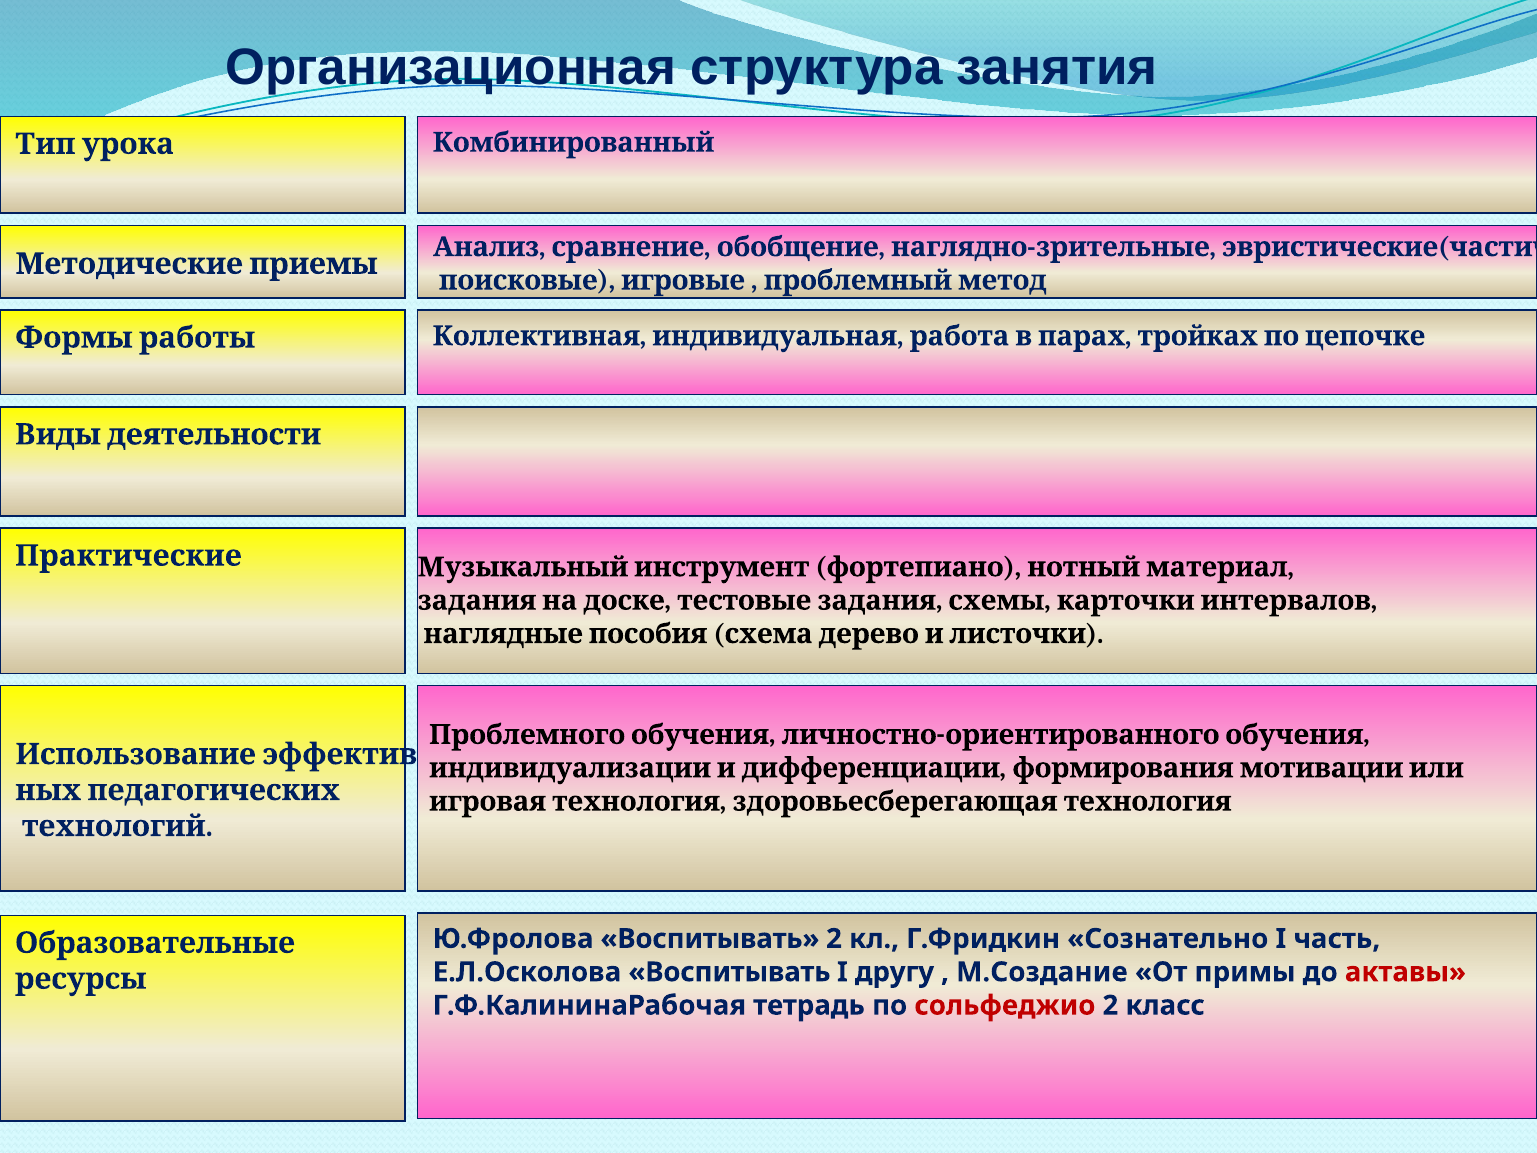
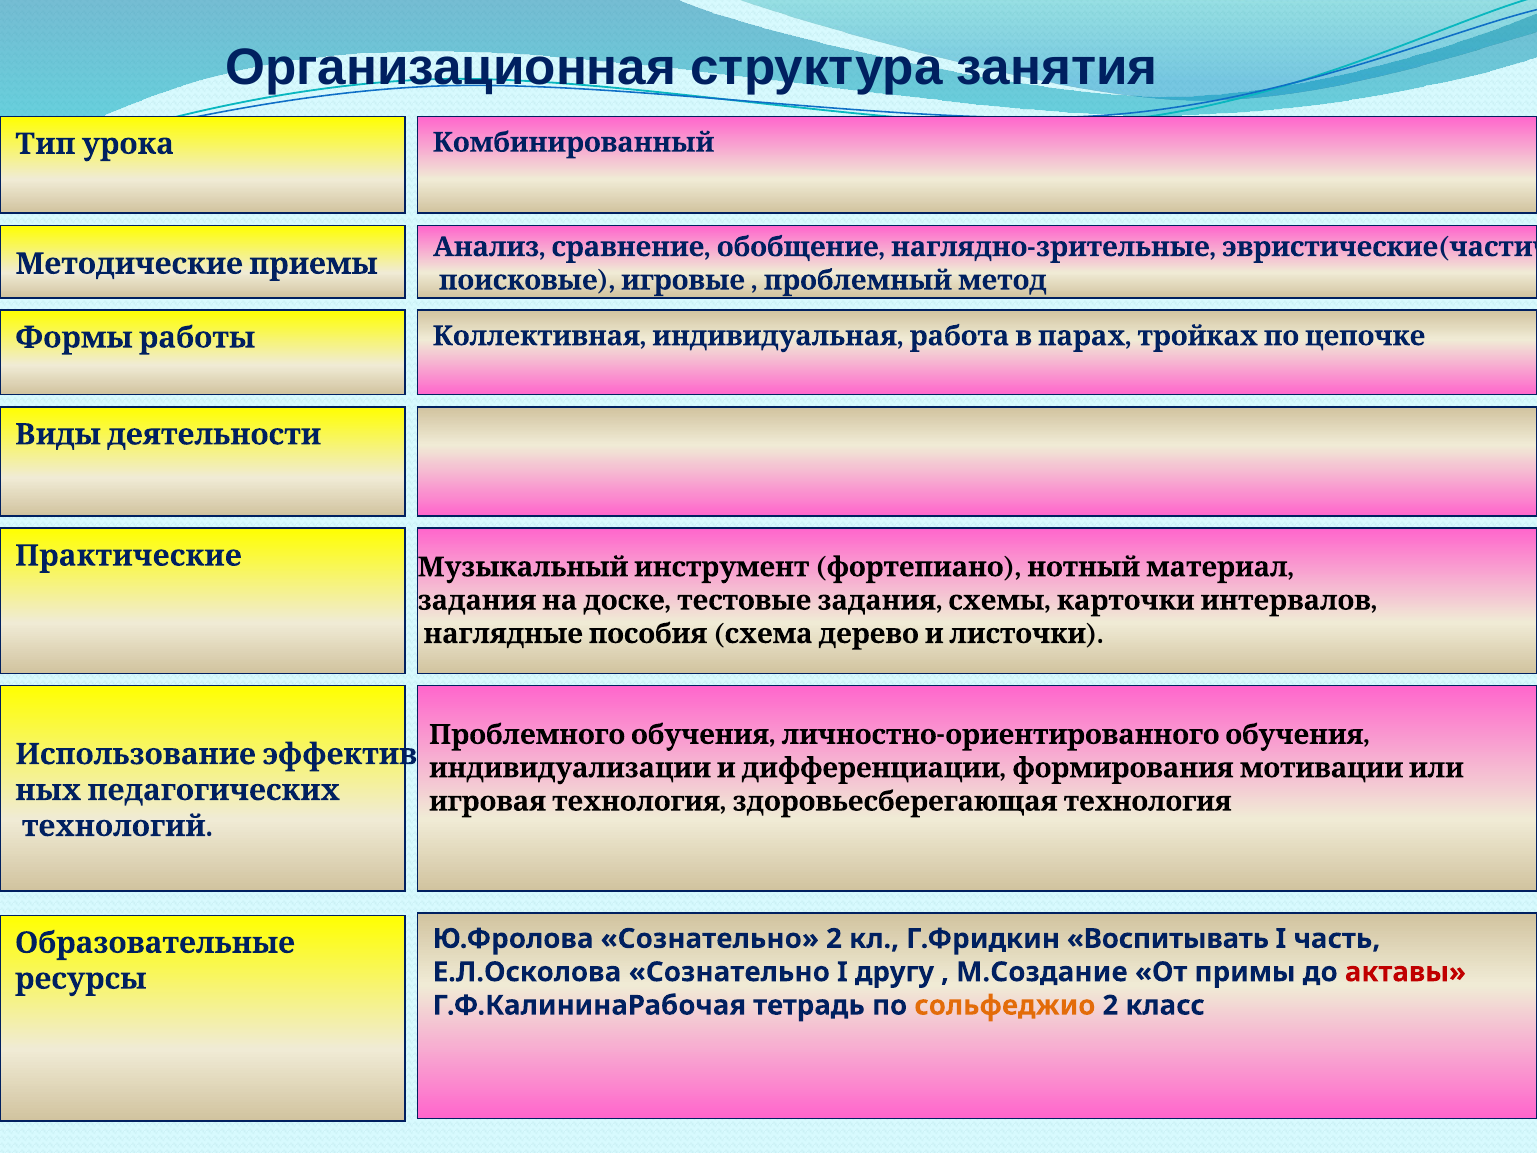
Ю.Фролова Воспитывать: Воспитывать -> Сознательно
Сознательно: Сознательно -> Воспитывать
Е.Л.Осколова Воспитывать: Воспитывать -> Сознательно
сольфеджио colour: red -> orange
